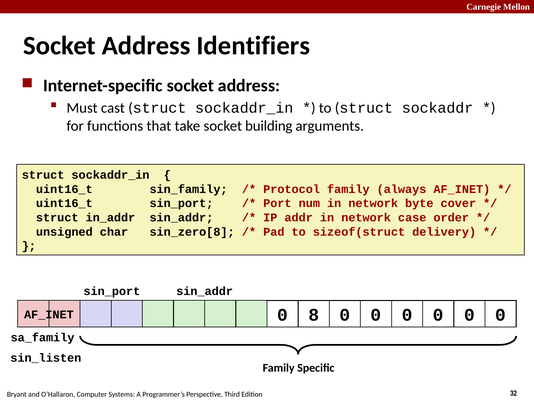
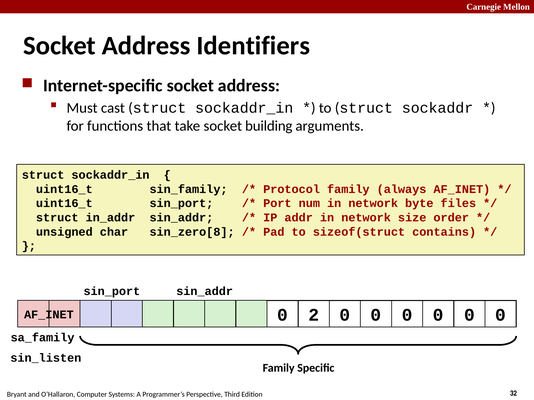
cover: cover -> files
case: case -> size
delivery: delivery -> contains
8: 8 -> 2
